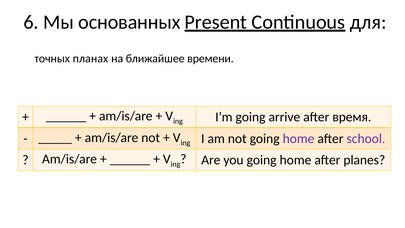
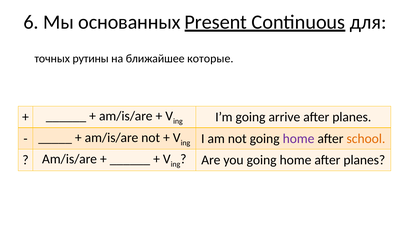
планах: планах -> рутины
времени: времени -> которые
время at (352, 117): время -> planes
school colour: purple -> orange
